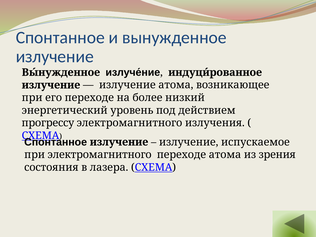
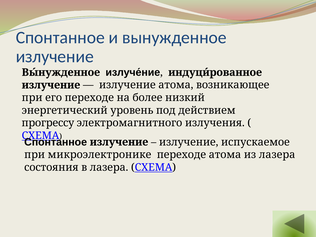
при электромагнитного: электромагнитного -> микроэлектронике
из зрения: зрения -> лазера
